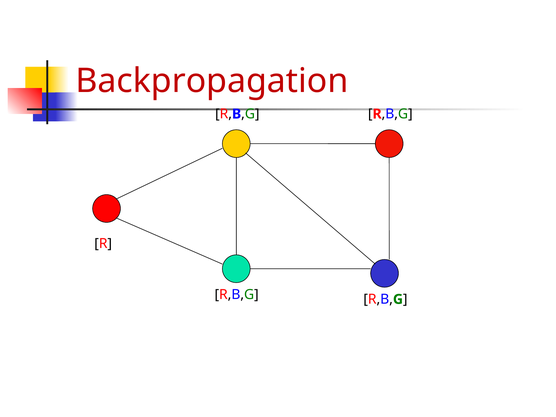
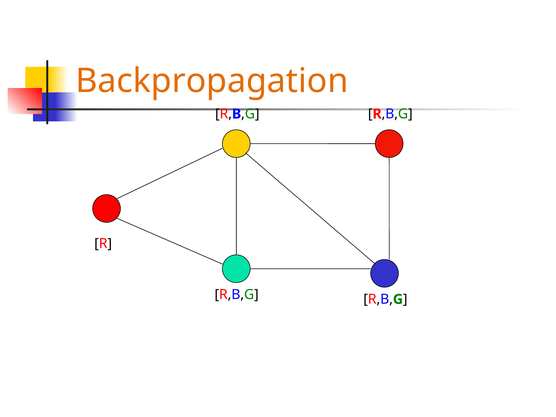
Backpropagation colour: red -> orange
